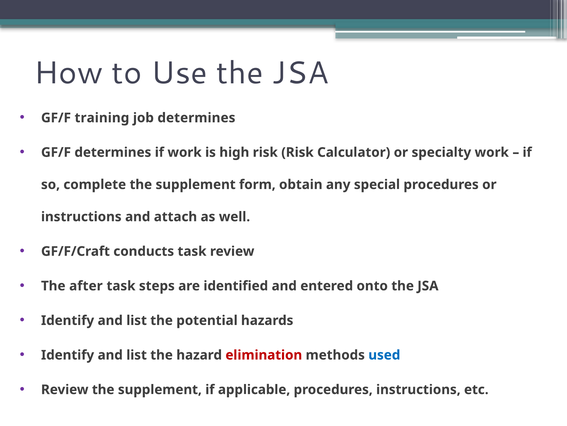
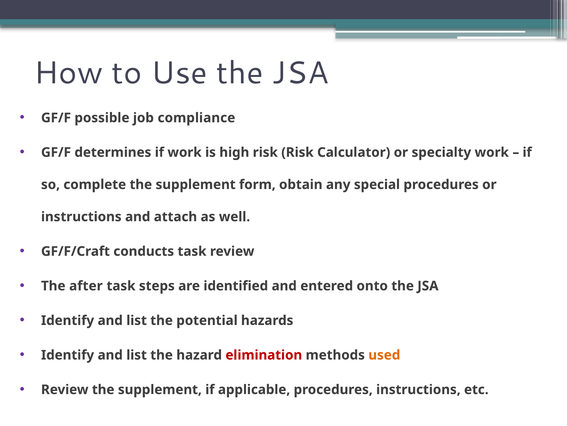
training: training -> possible
job determines: determines -> compliance
used colour: blue -> orange
